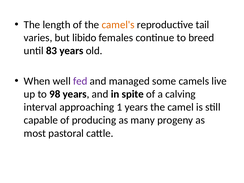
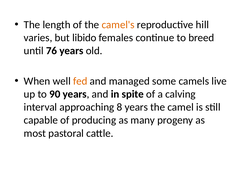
tail: tail -> hill
83: 83 -> 76
fed colour: purple -> orange
98: 98 -> 90
1: 1 -> 8
